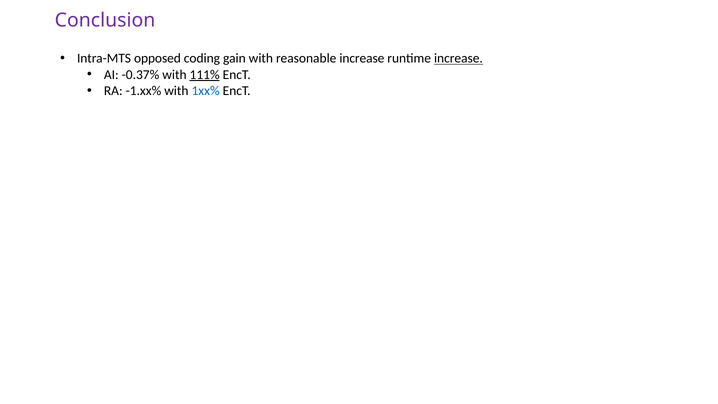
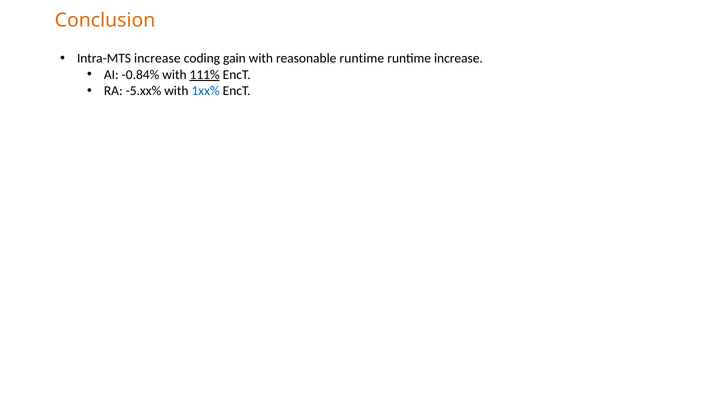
Conclusion colour: purple -> orange
Intra-MTS opposed: opposed -> increase
reasonable increase: increase -> runtime
increase at (458, 58) underline: present -> none
-0.37%: -0.37% -> -0.84%
-1.xx%: -1.xx% -> -5.xx%
